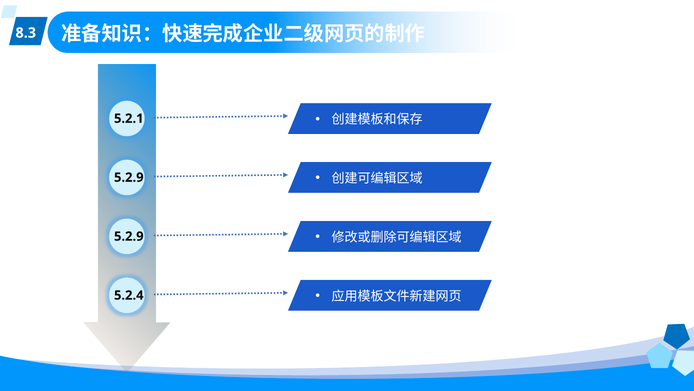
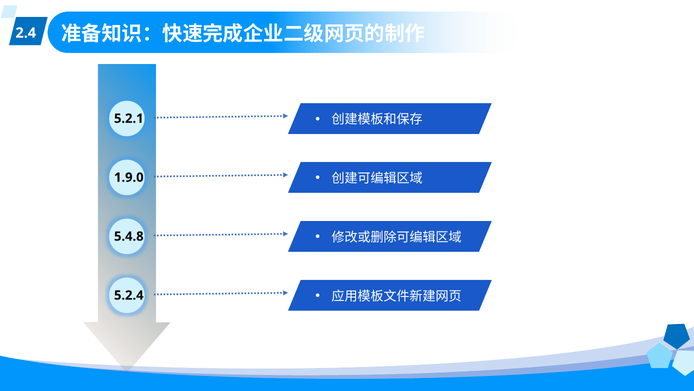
8.3: 8.3 -> 2.4
5.2.9 at (129, 177): 5.2.9 -> 1.9.0
5.2.9 at (129, 236): 5.2.9 -> 5.4.8
